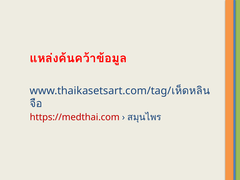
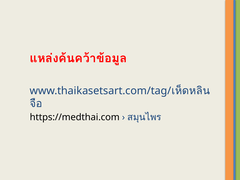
https://medthai.com colour: red -> black
